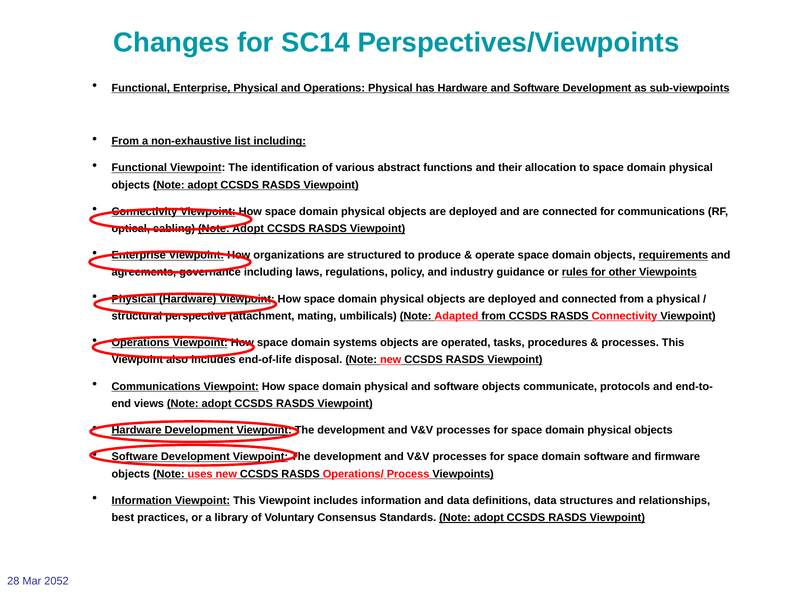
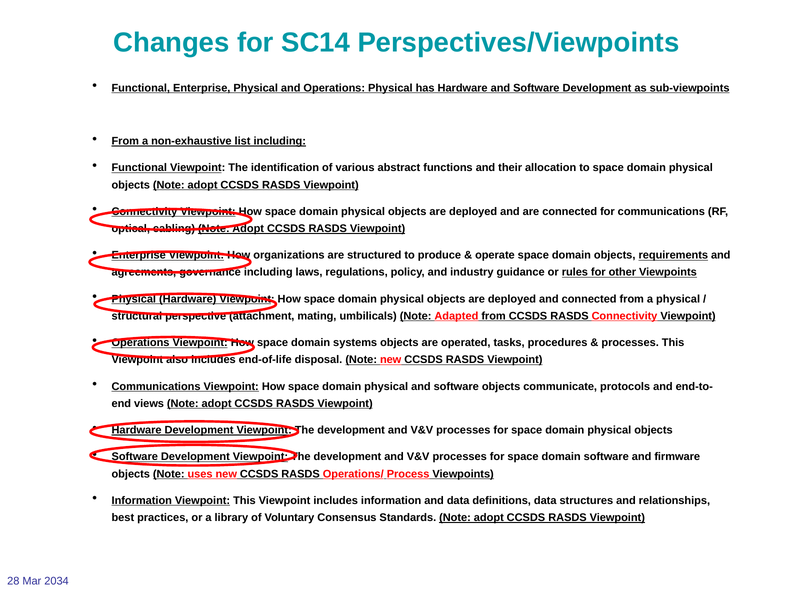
2052: 2052 -> 2034
